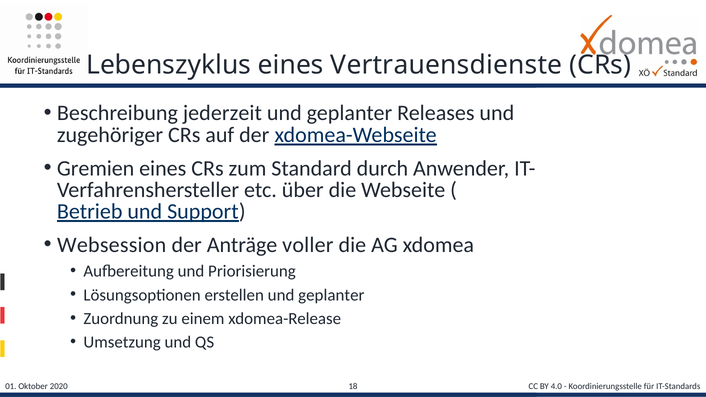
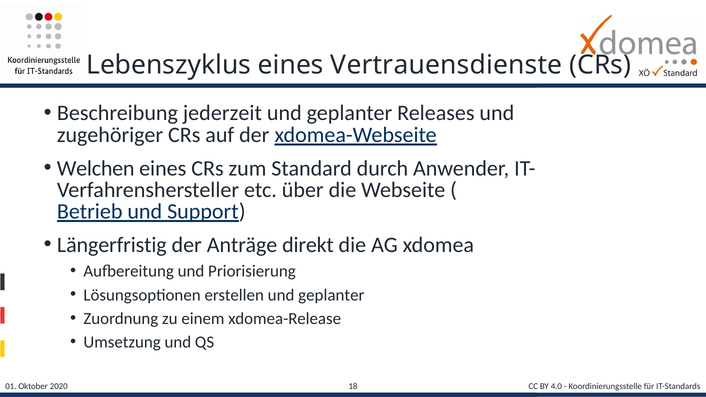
Gremien: Gremien -> Welchen
Websession: Websession -> Längerfristig
voller: voller -> direkt
